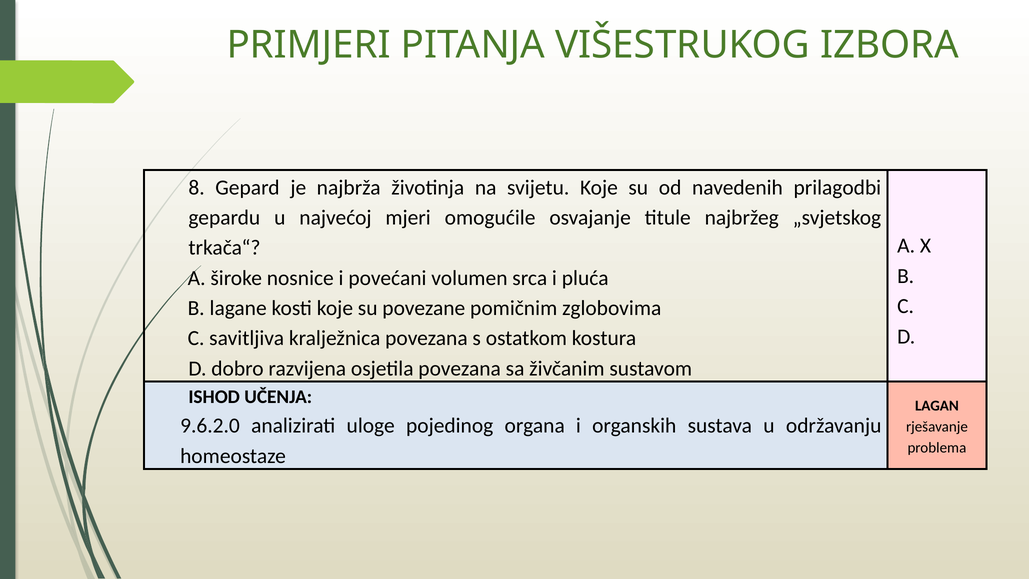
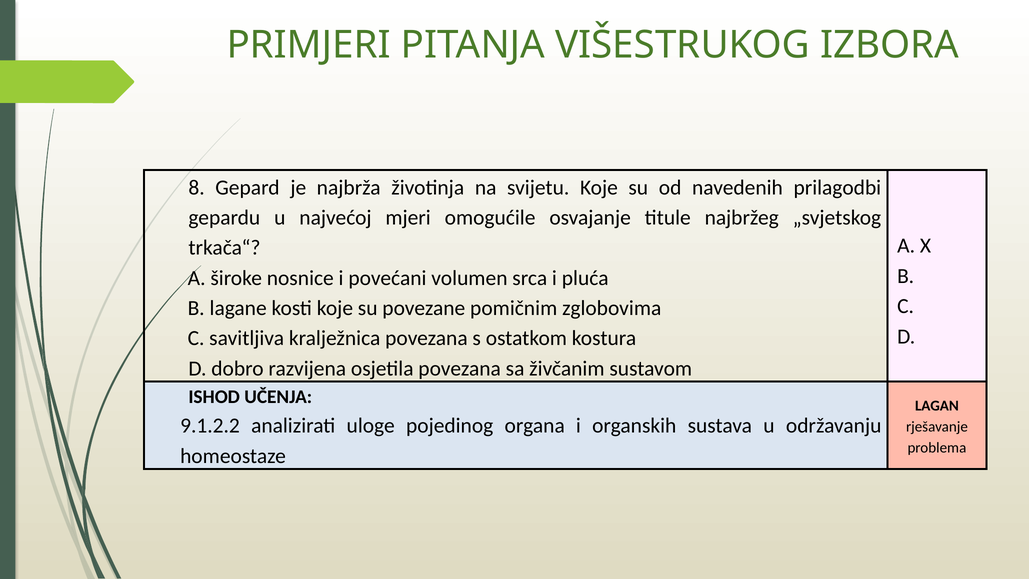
9.6.2.0: 9.6.2.0 -> 9.1.2.2
